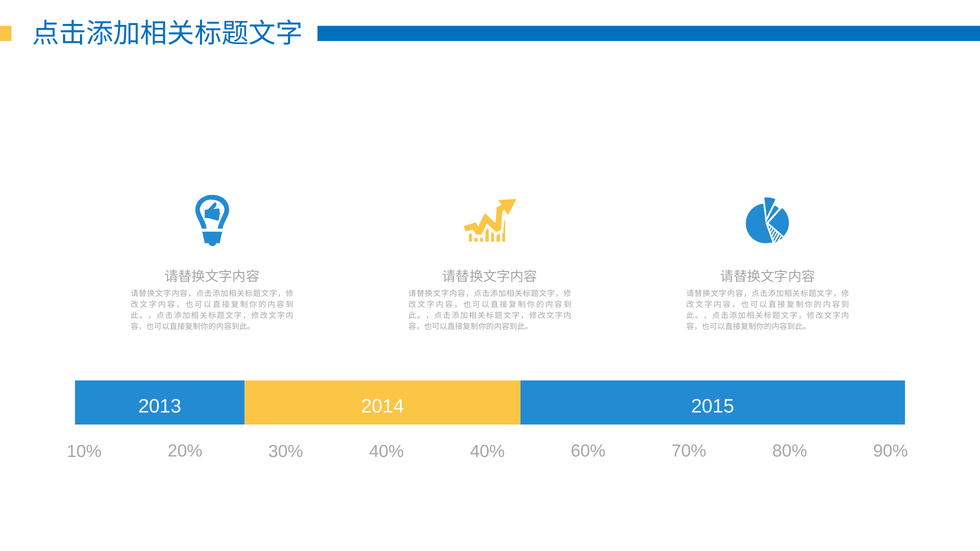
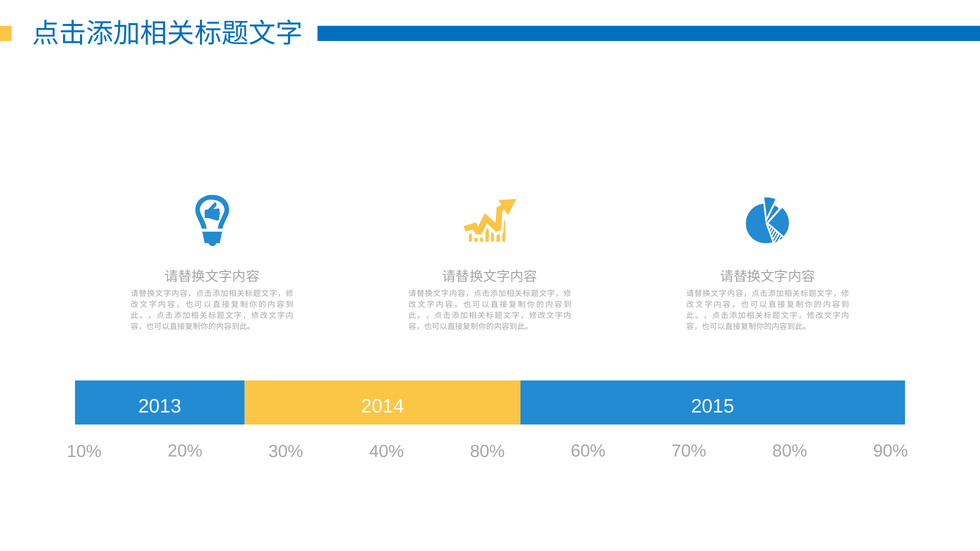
40% 40%: 40% -> 80%
